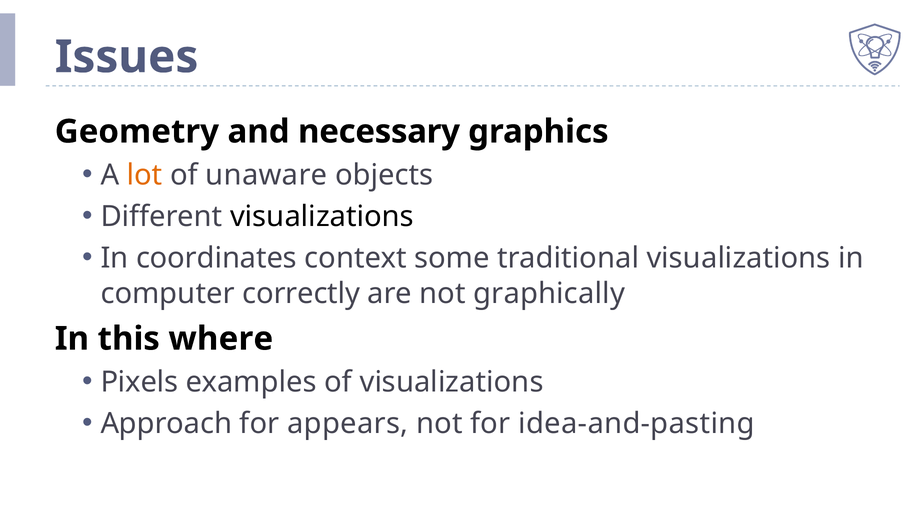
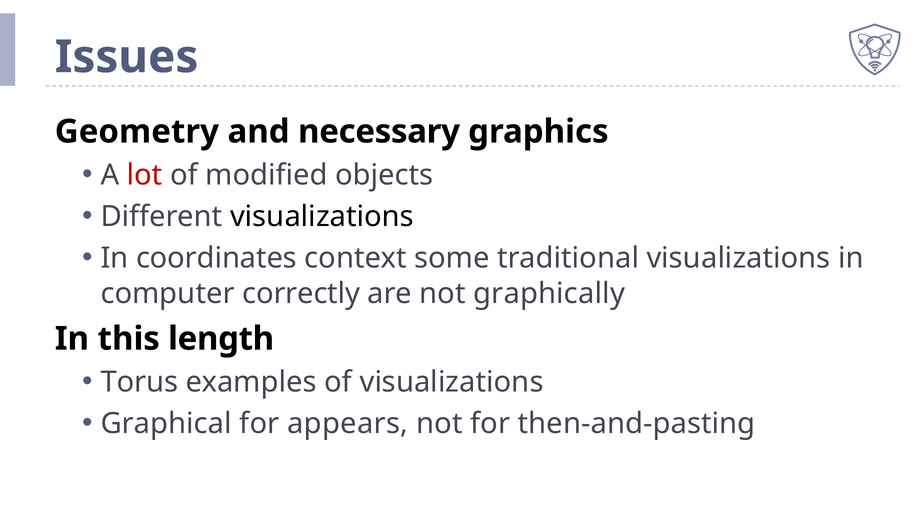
lot colour: orange -> red
unaware: unaware -> modified
where: where -> length
Pixels: Pixels -> Torus
Approach: Approach -> Graphical
idea-and-pasting: idea-and-pasting -> then-and-pasting
